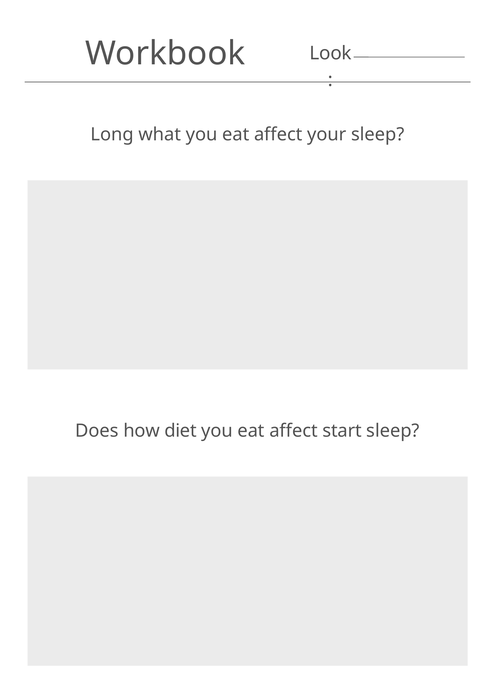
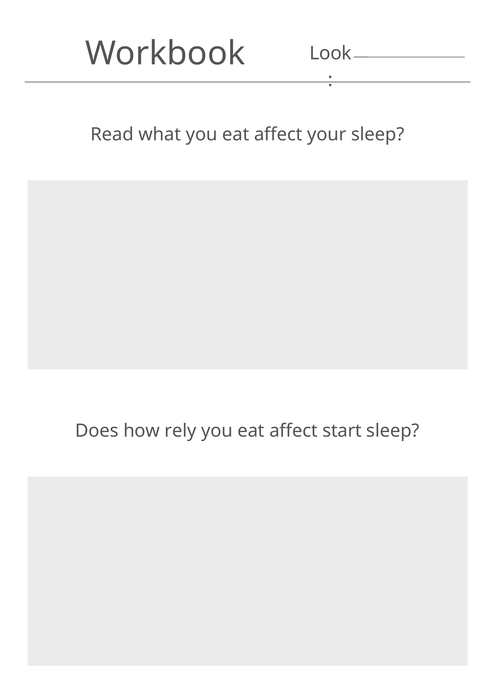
Long: Long -> Read
diet: diet -> rely
